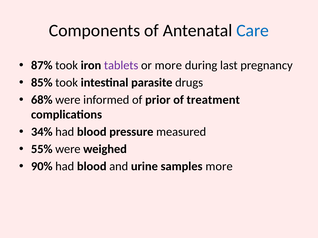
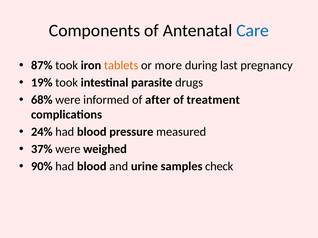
tablets colour: purple -> orange
85%: 85% -> 19%
prior: prior -> after
34%: 34% -> 24%
55%: 55% -> 37%
samples more: more -> check
